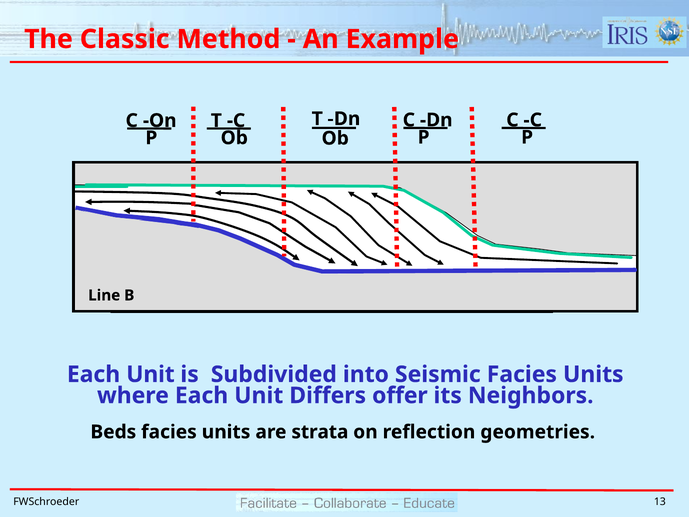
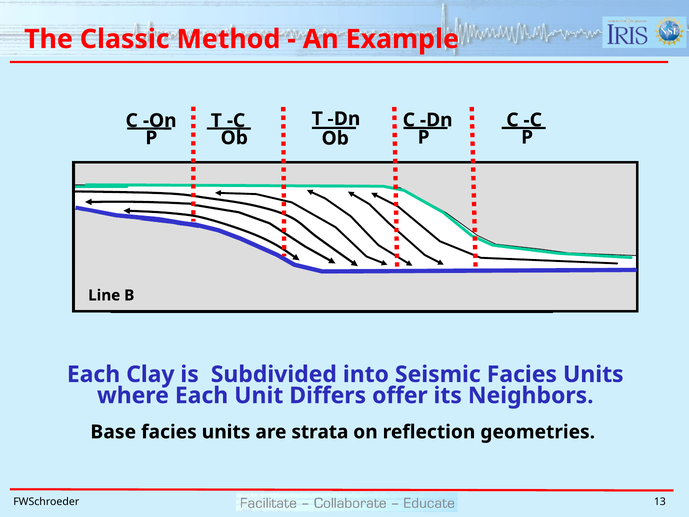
Unit at (150, 374): Unit -> Clay
Beds: Beds -> Base
